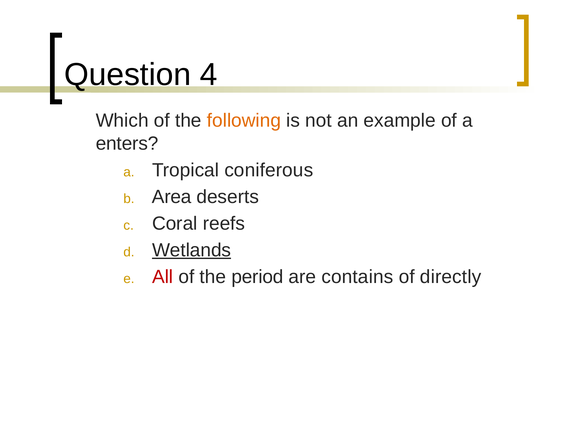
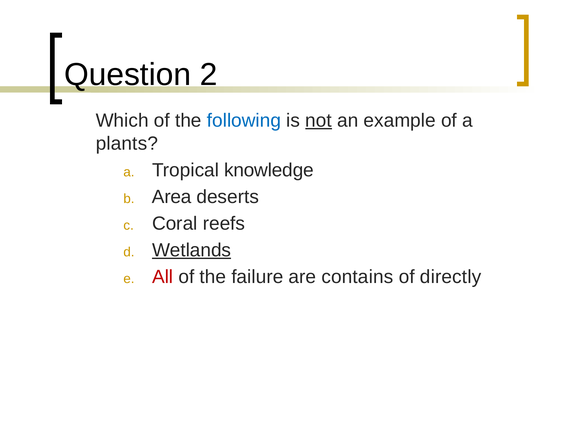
4: 4 -> 2
following colour: orange -> blue
not underline: none -> present
enters: enters -> plants
coniferous: coniferous -> knowledge
period: period -> failure
